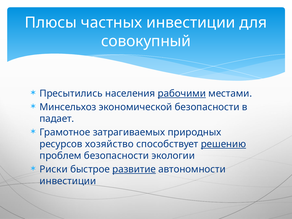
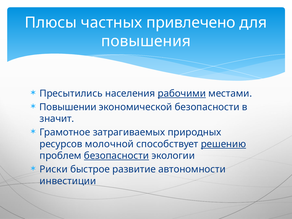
частных инвестиции: инвестиции -> привлечено
совокупный: совокупный -> повышения
Минсельхоз: Минсельхоз -> Повышении
падает: падает -> значит
хозяйство: хозяйство -> молочной
безопасности at (116, 156) underline: none -> present
развитие underline: present -> none
